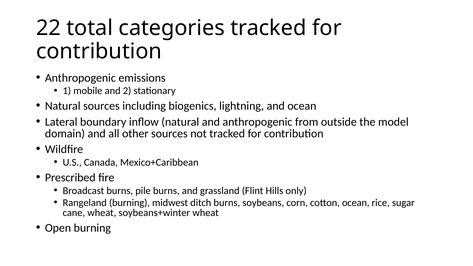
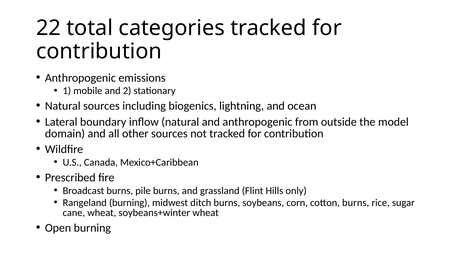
cotton ocean: ocean -> burns
